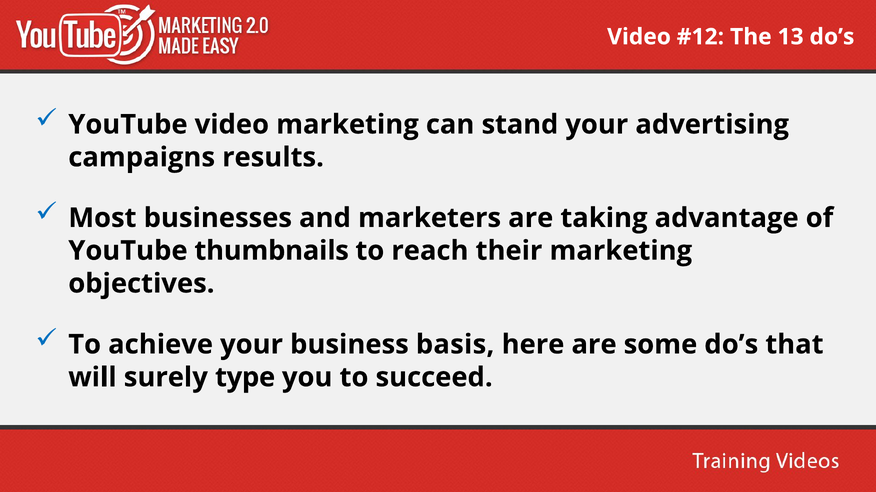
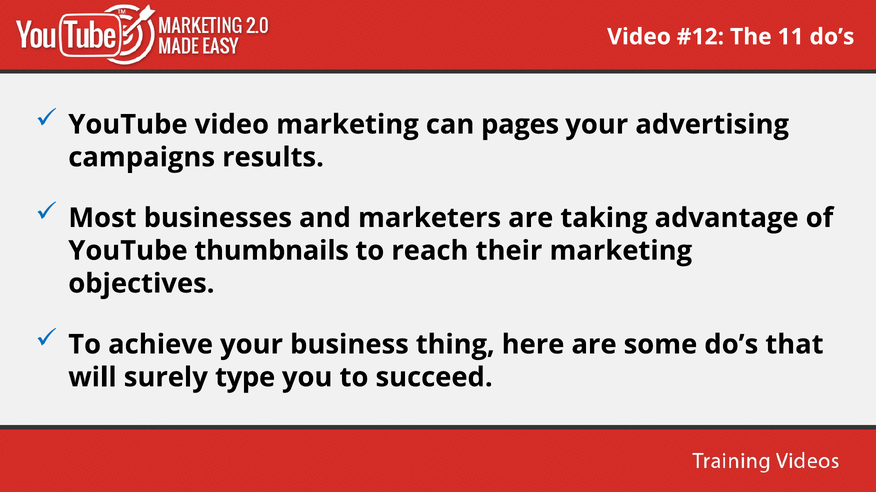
13: 13 -> 11
stand: stand -> pages
basis: basis -> thing
